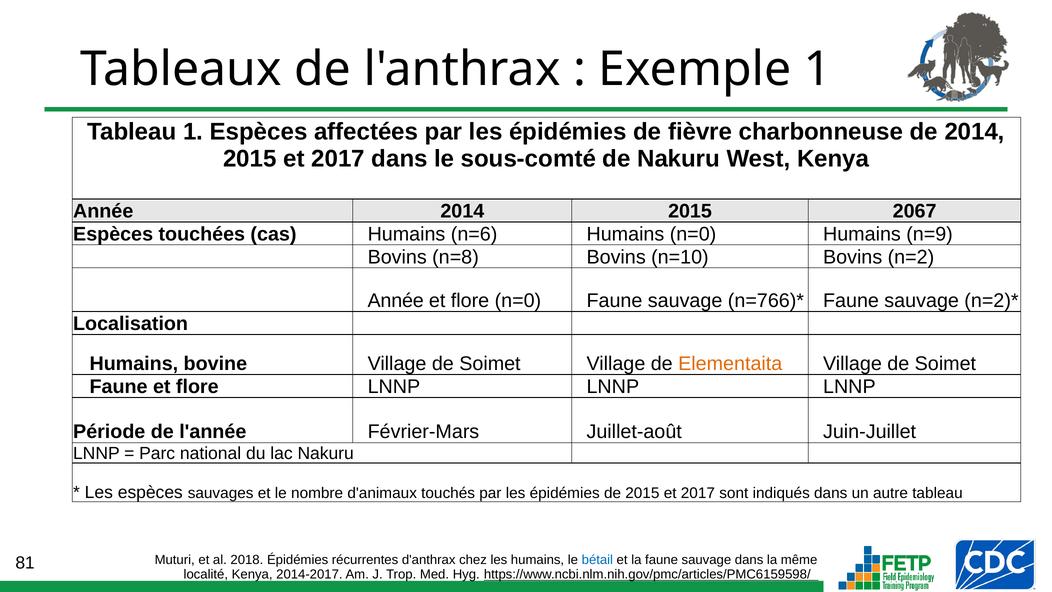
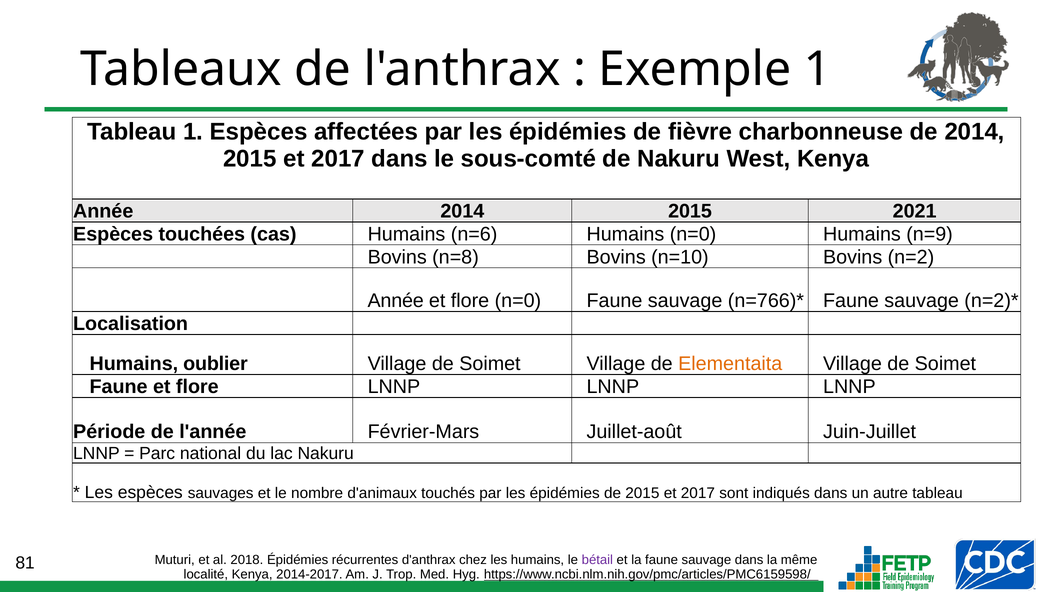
2067: 2067 -> 2021
bovine: bovine -> oublier
bétail colour: blue -> purple
